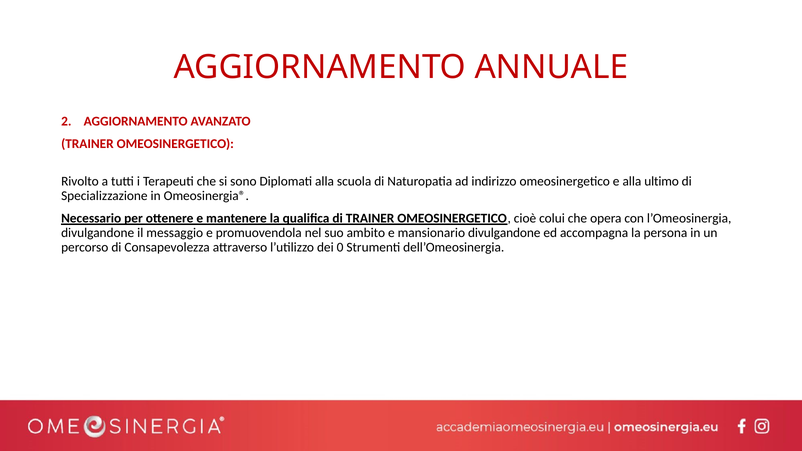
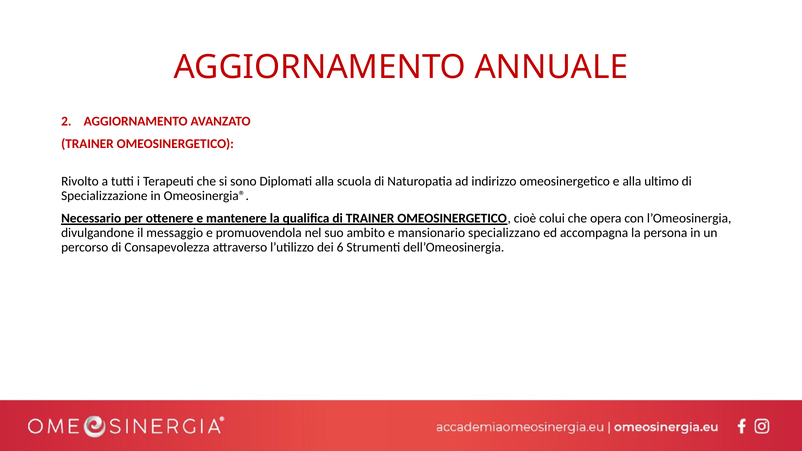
mansionario divulgandone: divulgandone -> specializzano
0: 0 -> 6
